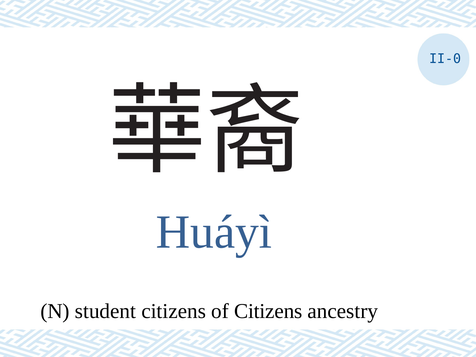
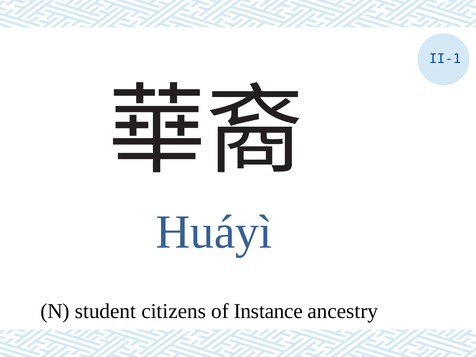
II-0: II-0 -> II-1
of Citizens: Citizens -> Instance
